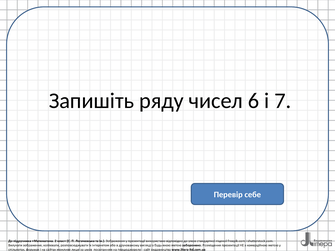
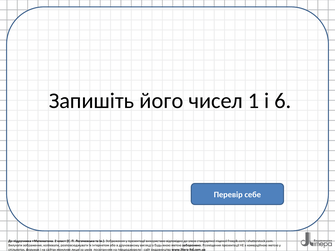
ряду: ряду -> його
6: 6 -> 1
7: 7 -> 6
